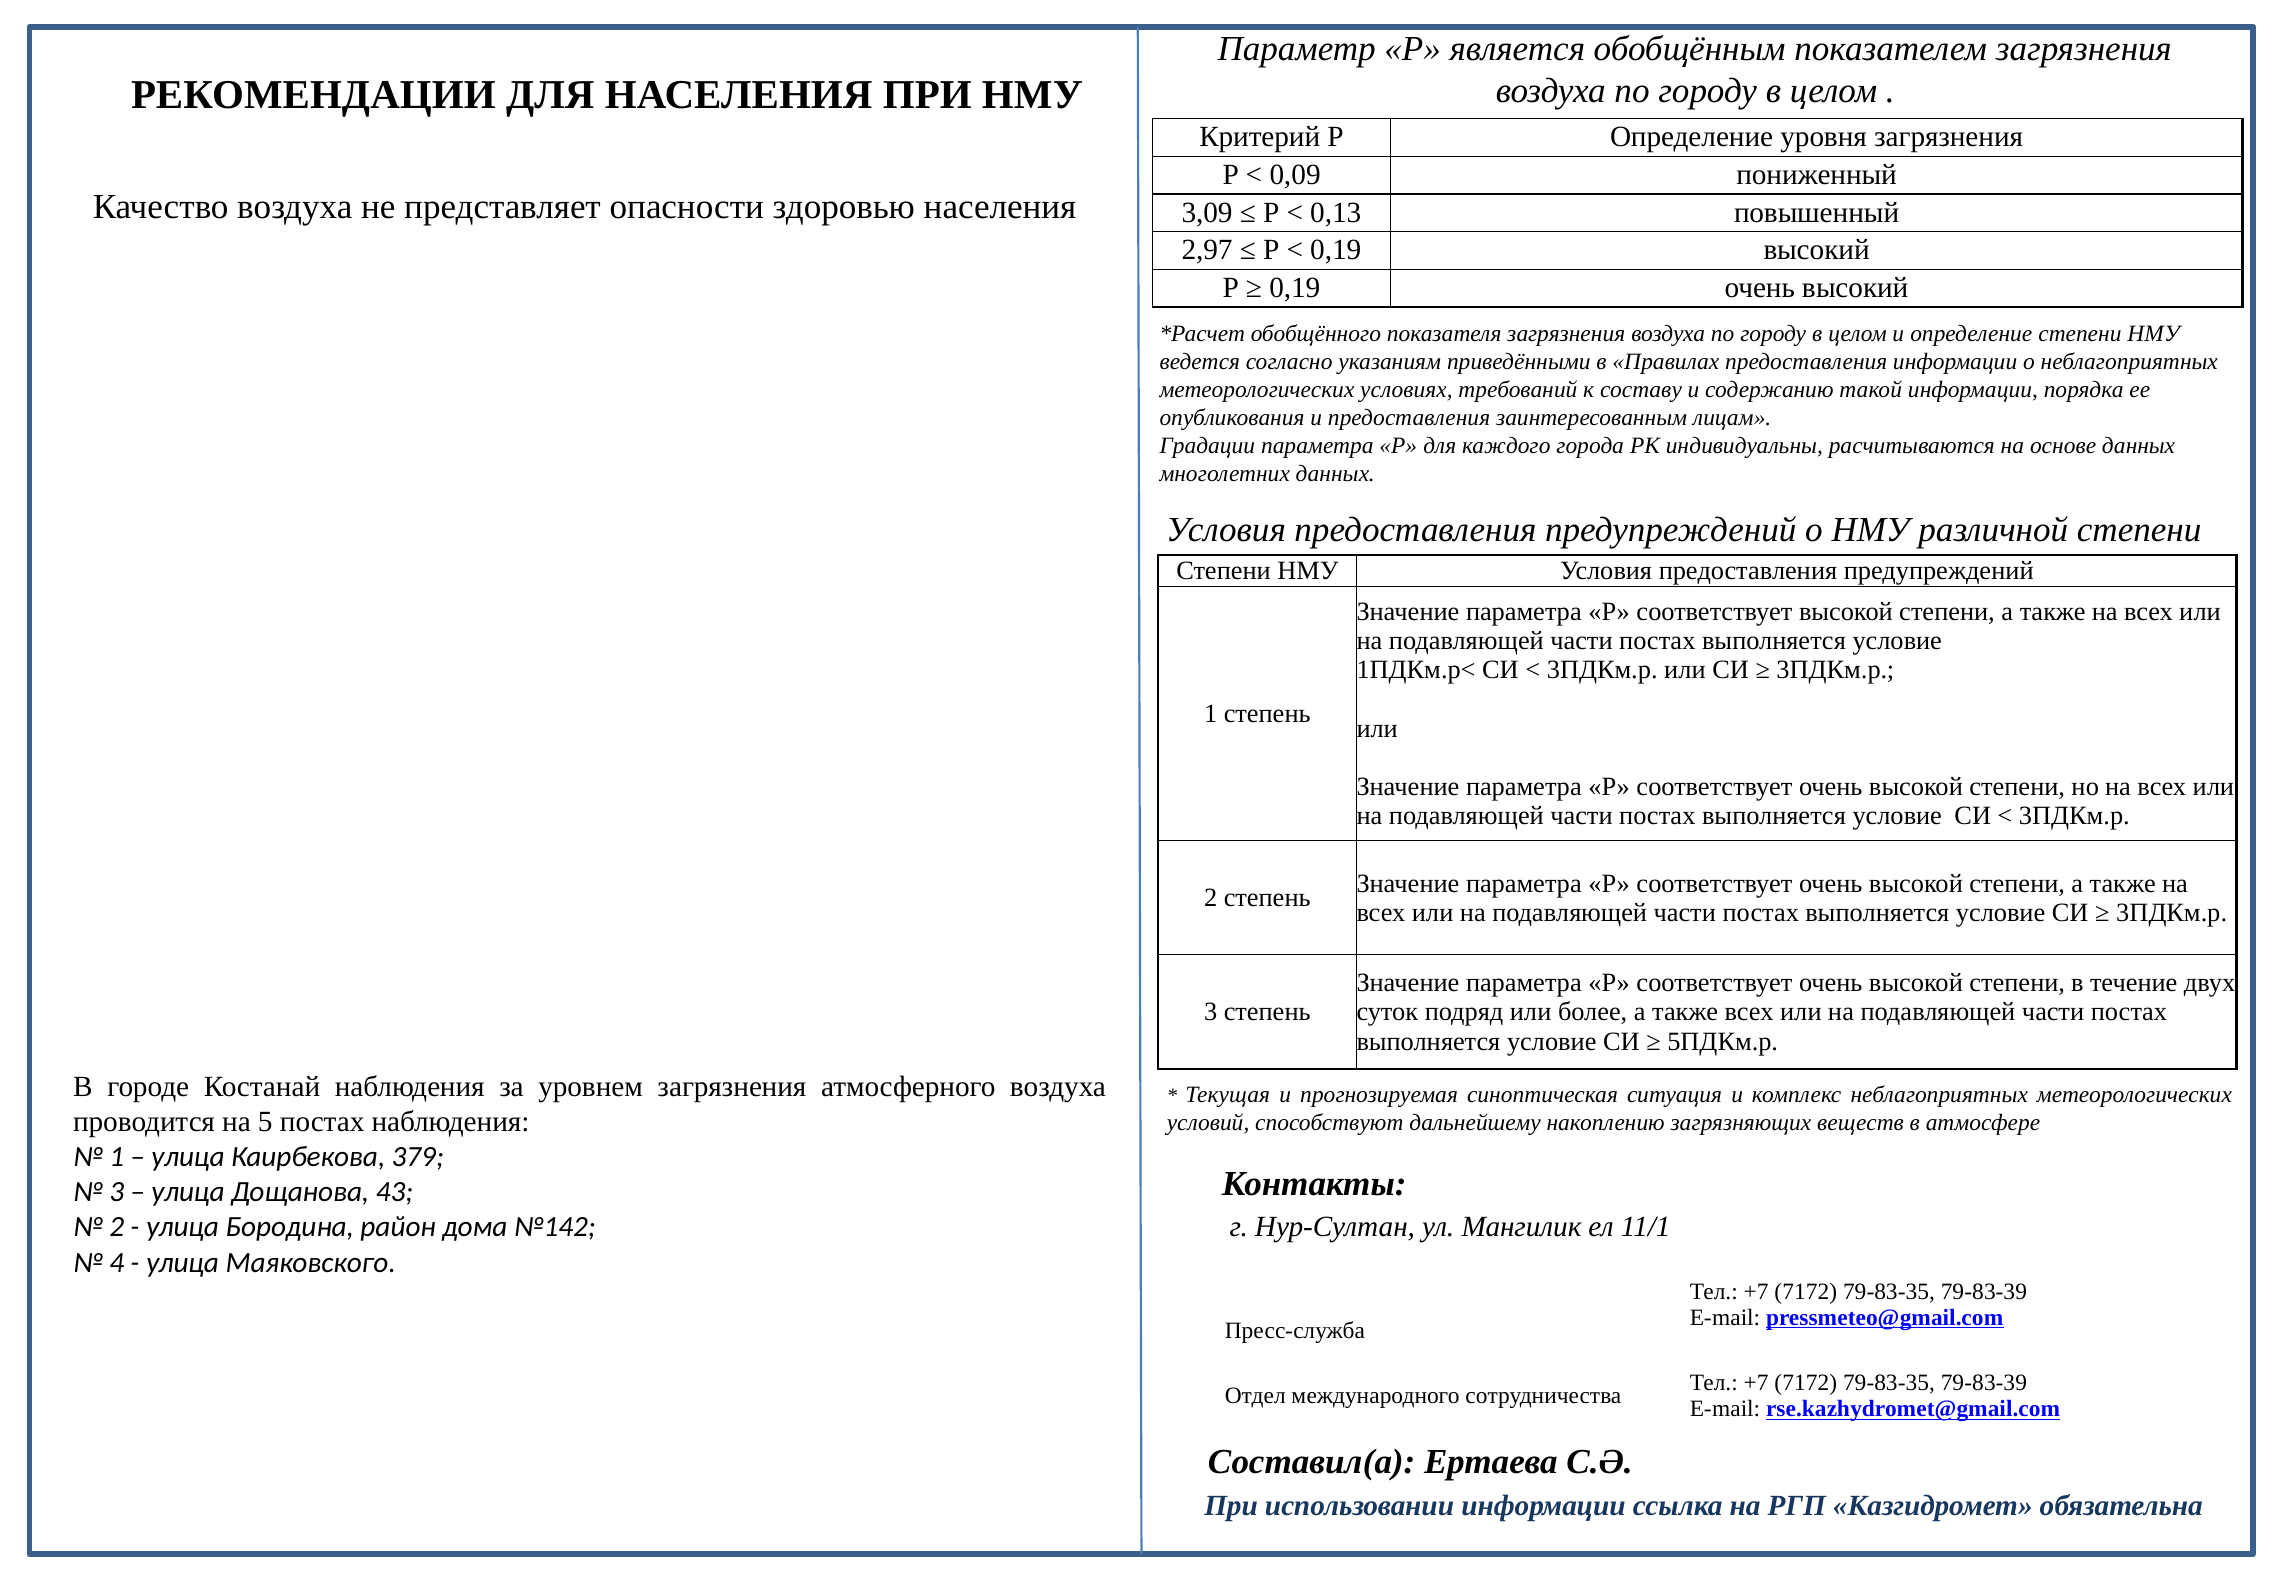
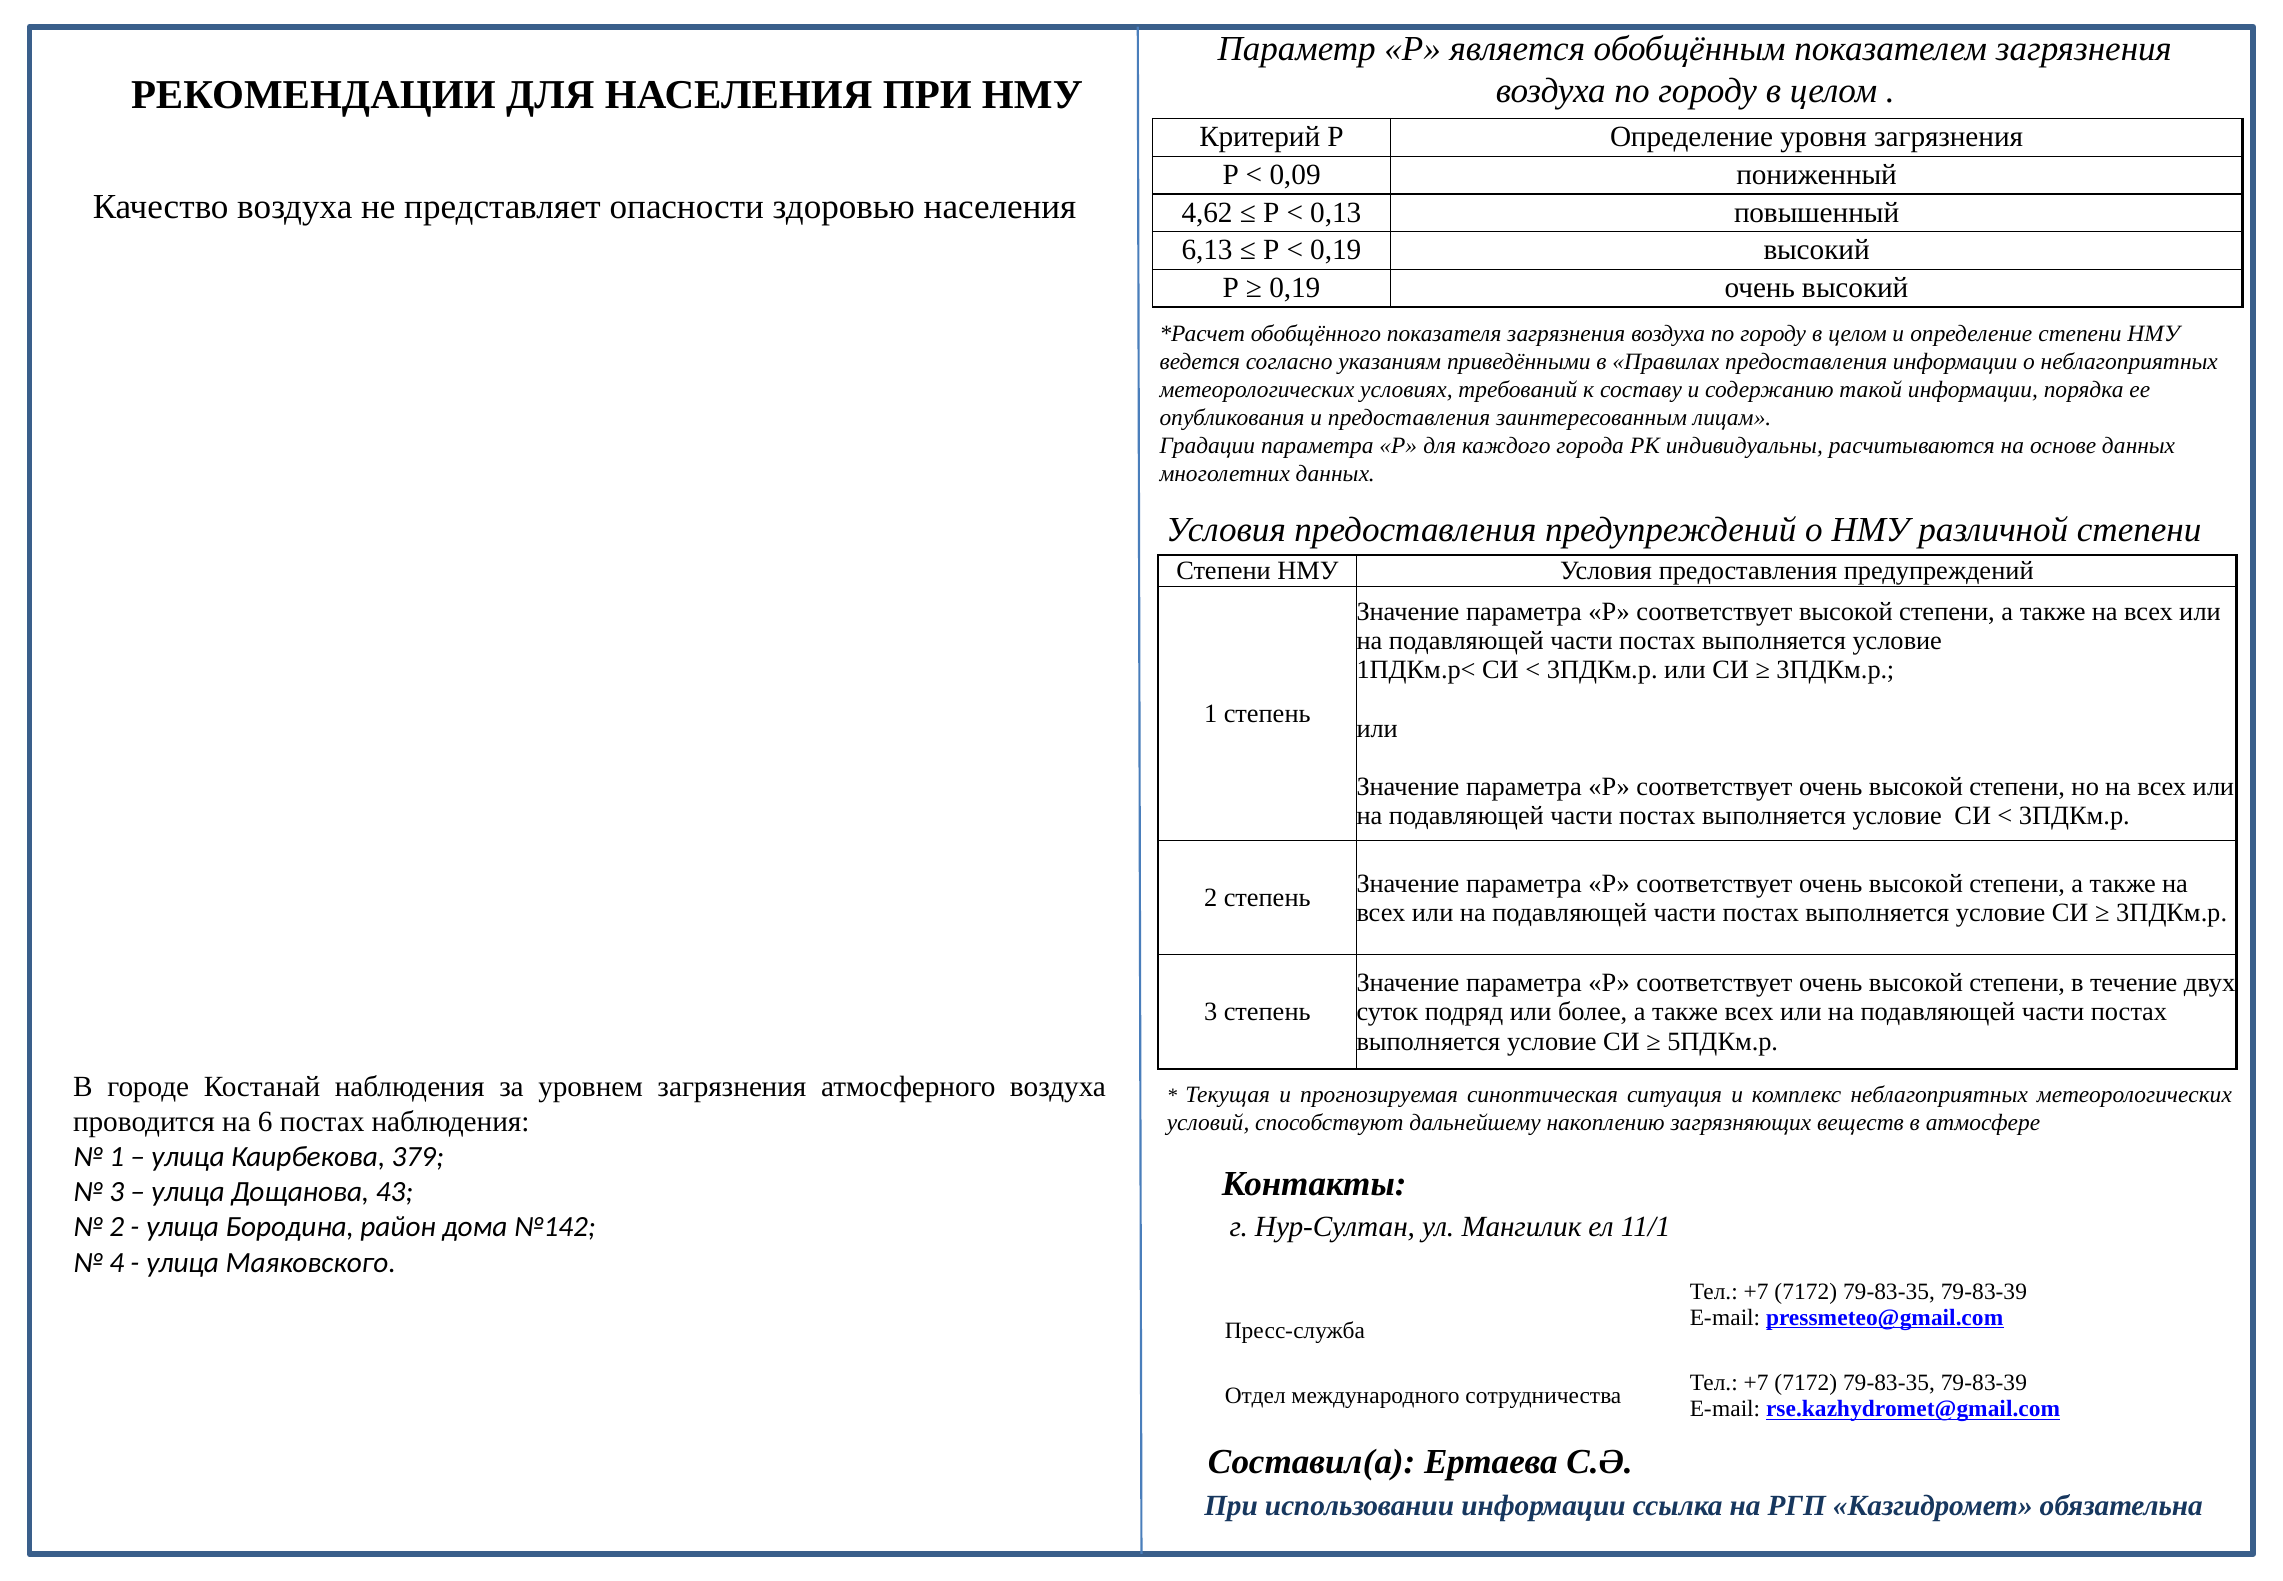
3,09: 3,09 -> 4,62
2,97: 2,97 -> 6,13
5: 5 -> 6
